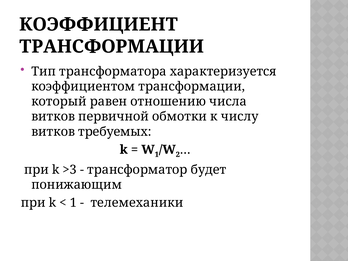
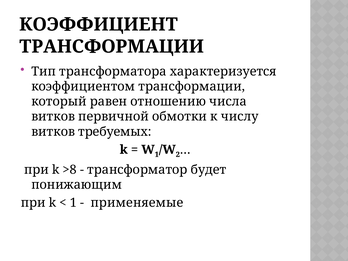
>3: >3 -> >8
телемеханики: телемеханики -> применяемые
